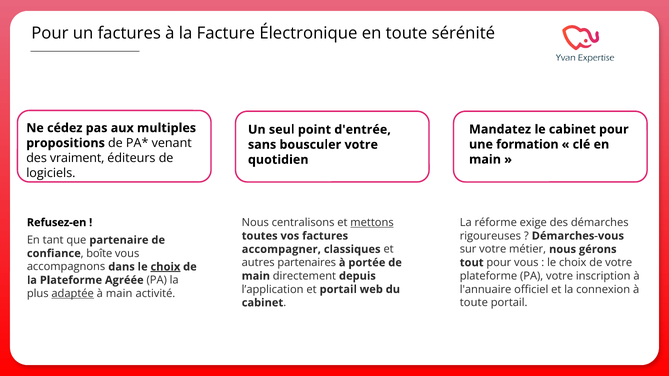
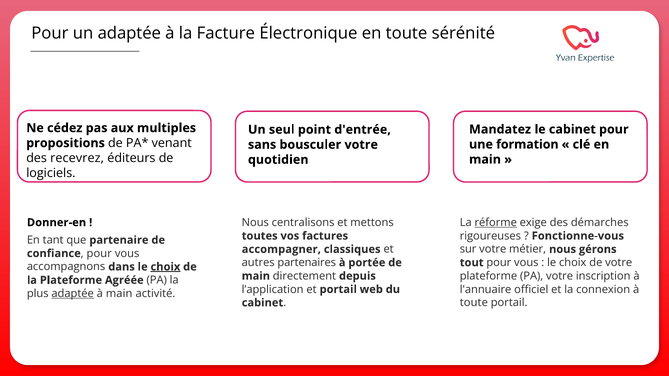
un factures: factures -> adaptée
vraiment: vraiment -> recevrez
Refusez-en: Refusez-en -> Donner-en
mettons underline: present -> none
réforme underline: none -> present
Démarches-vous: Démarches-vous -> Fonctionne-vous
confiance boîte: boîte -> pour
